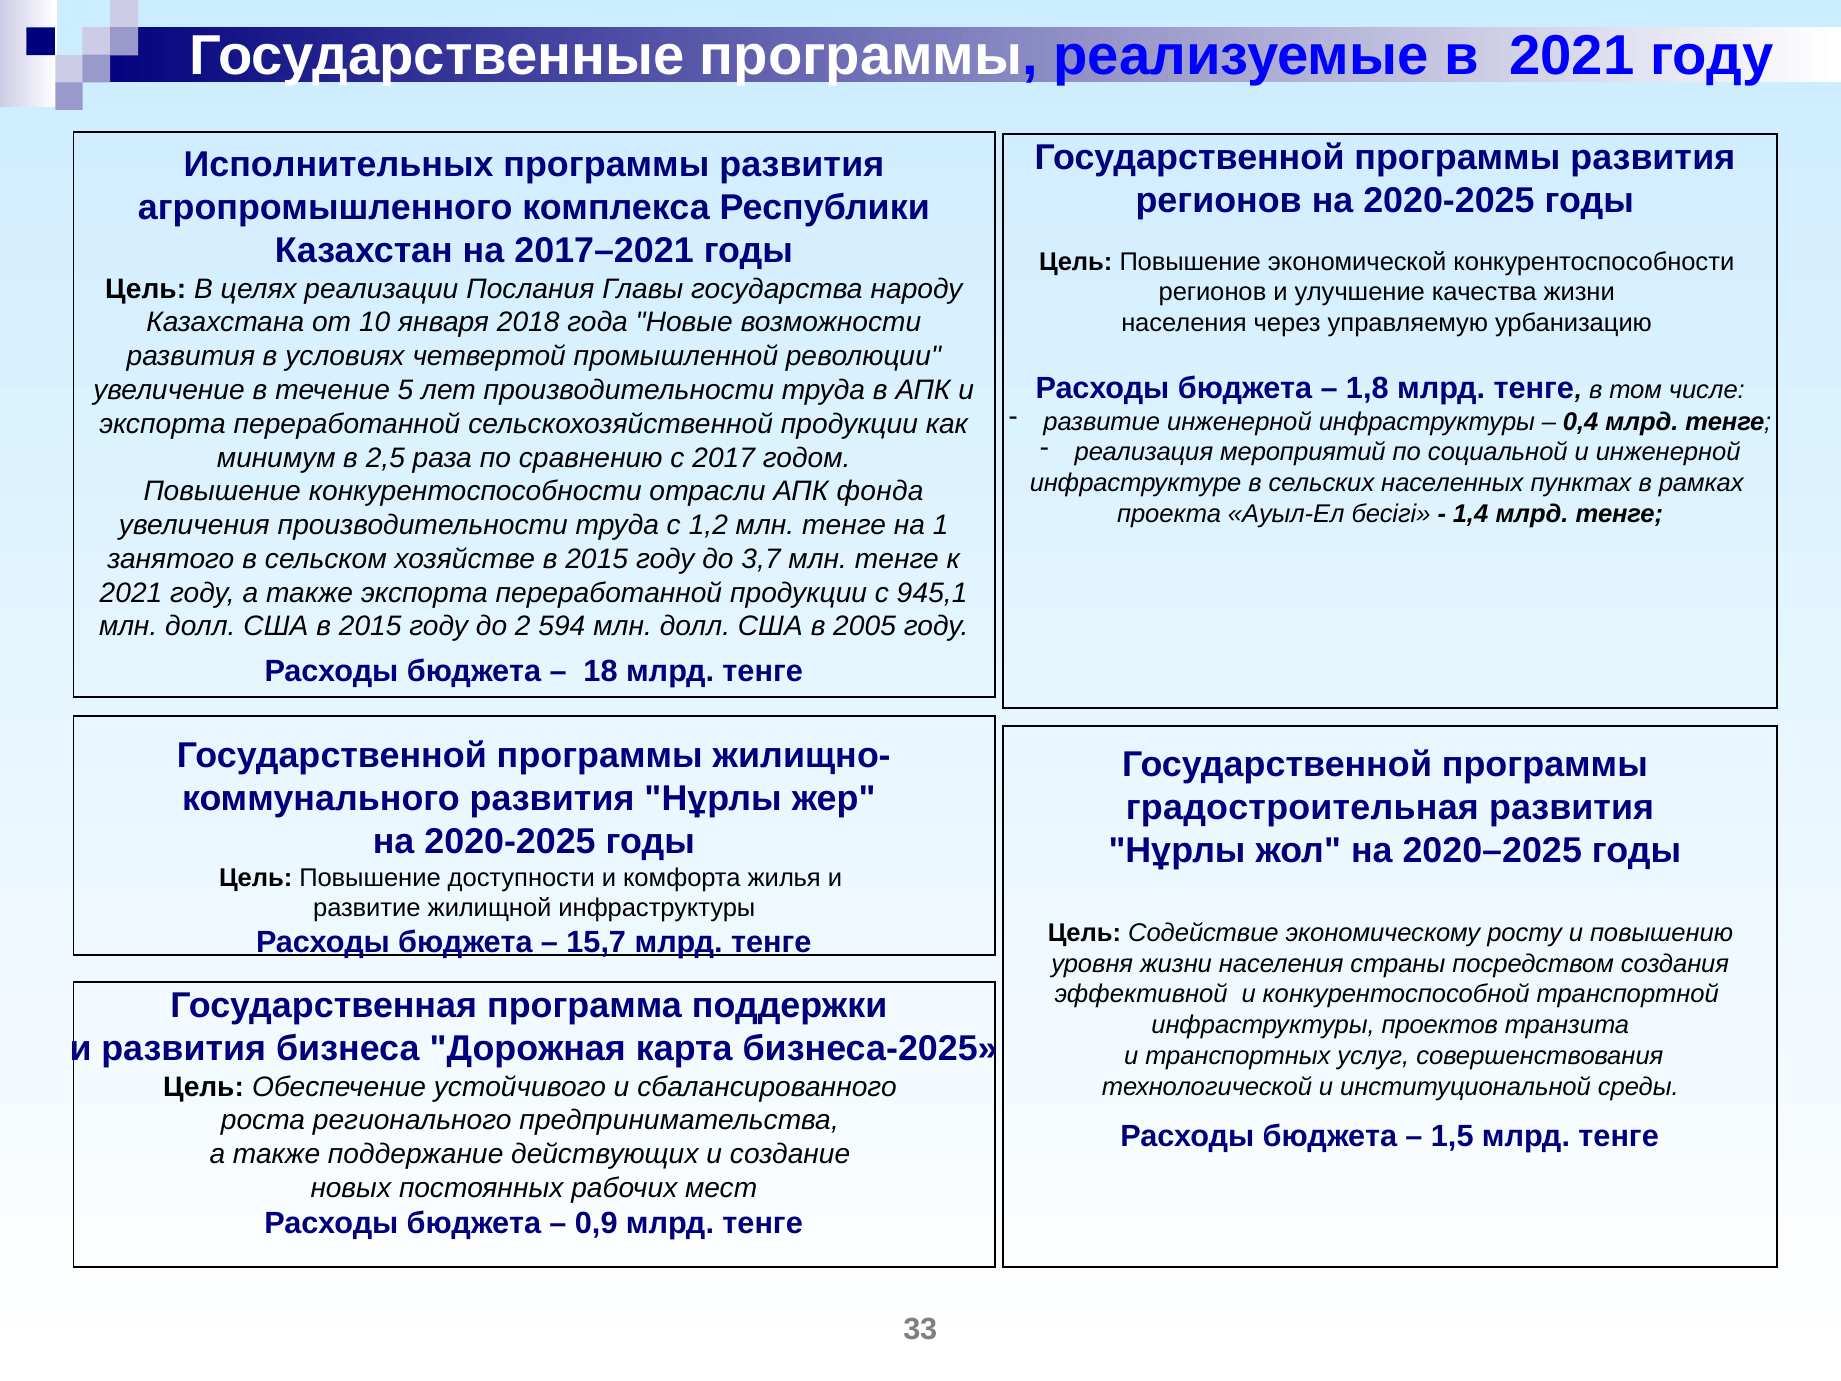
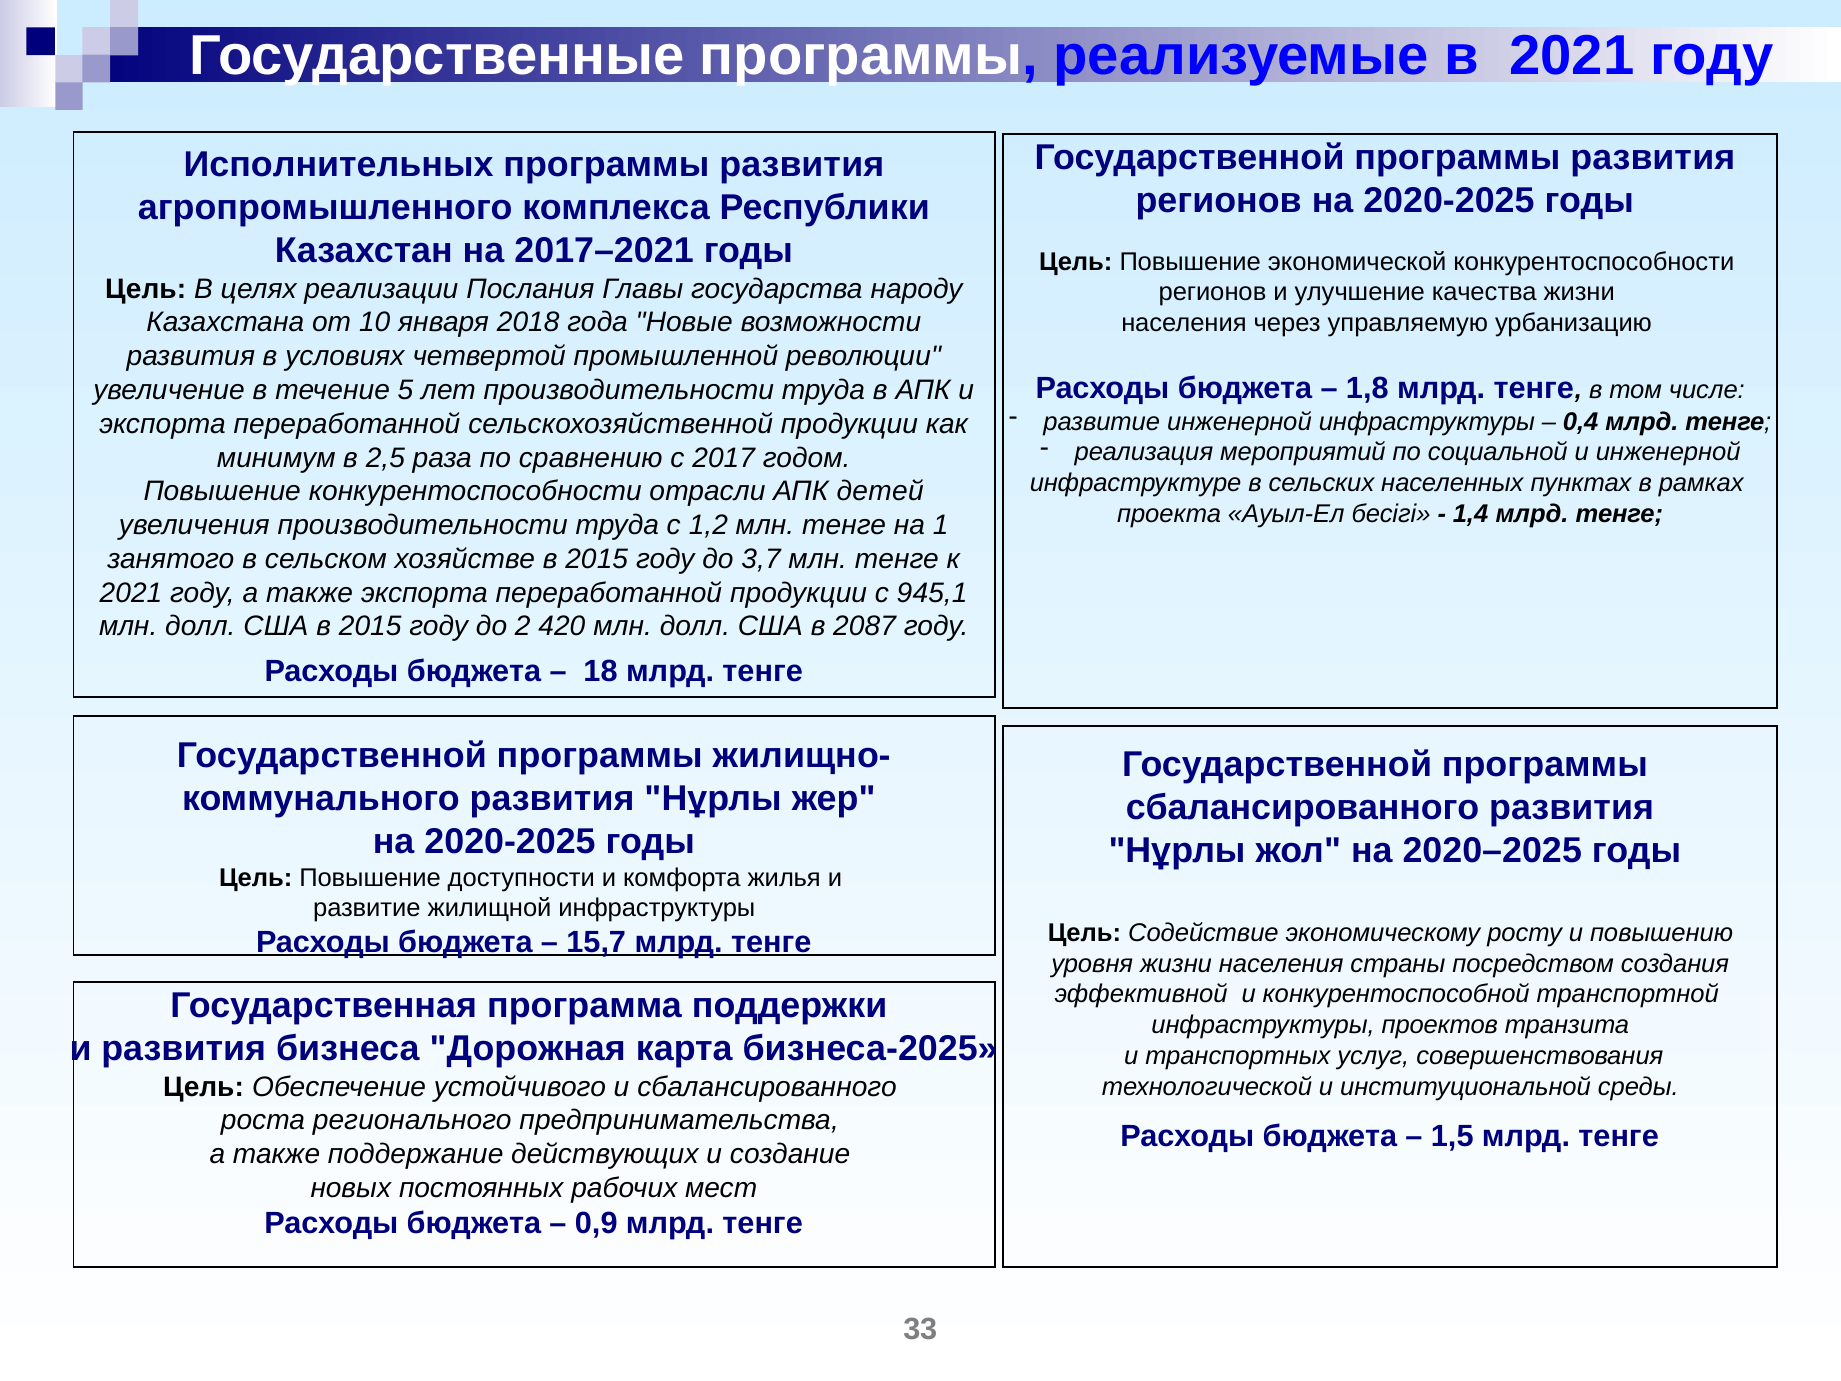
фонда: фонда -> детей
594: 594 -> 420
2005: 2005 -> 2087
градостроительная at (1302, 808): градостроительная -> сбалансированного
